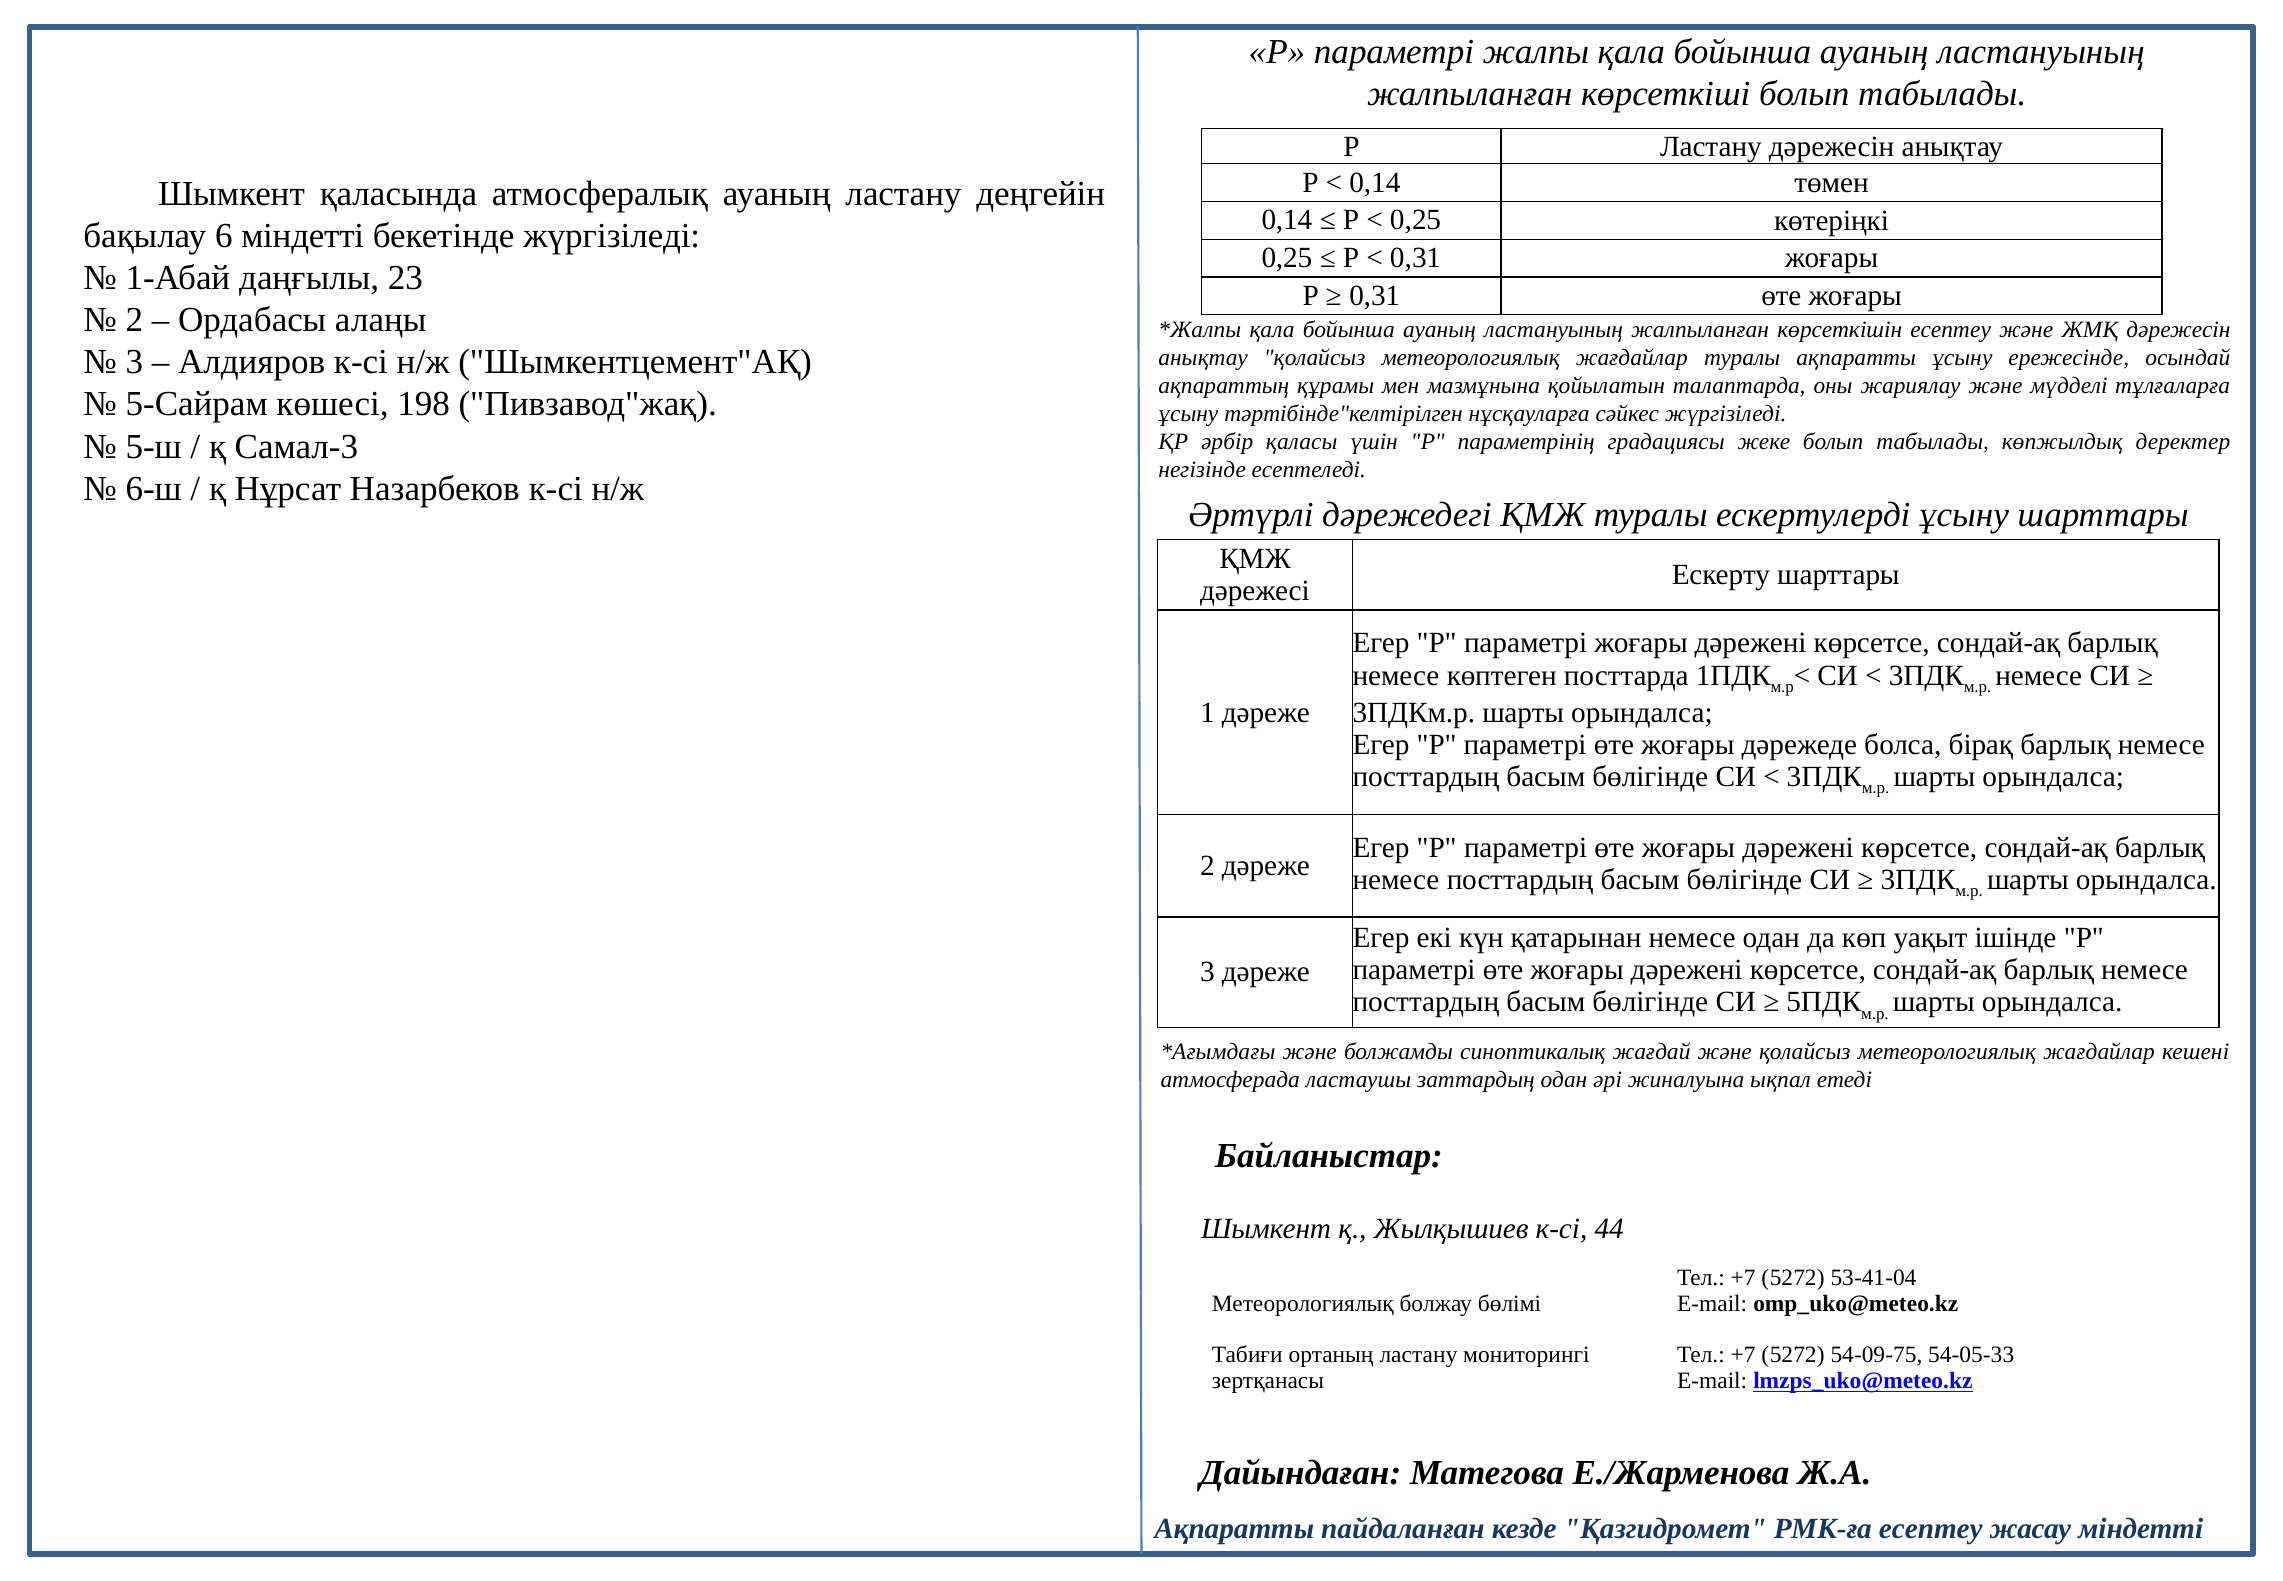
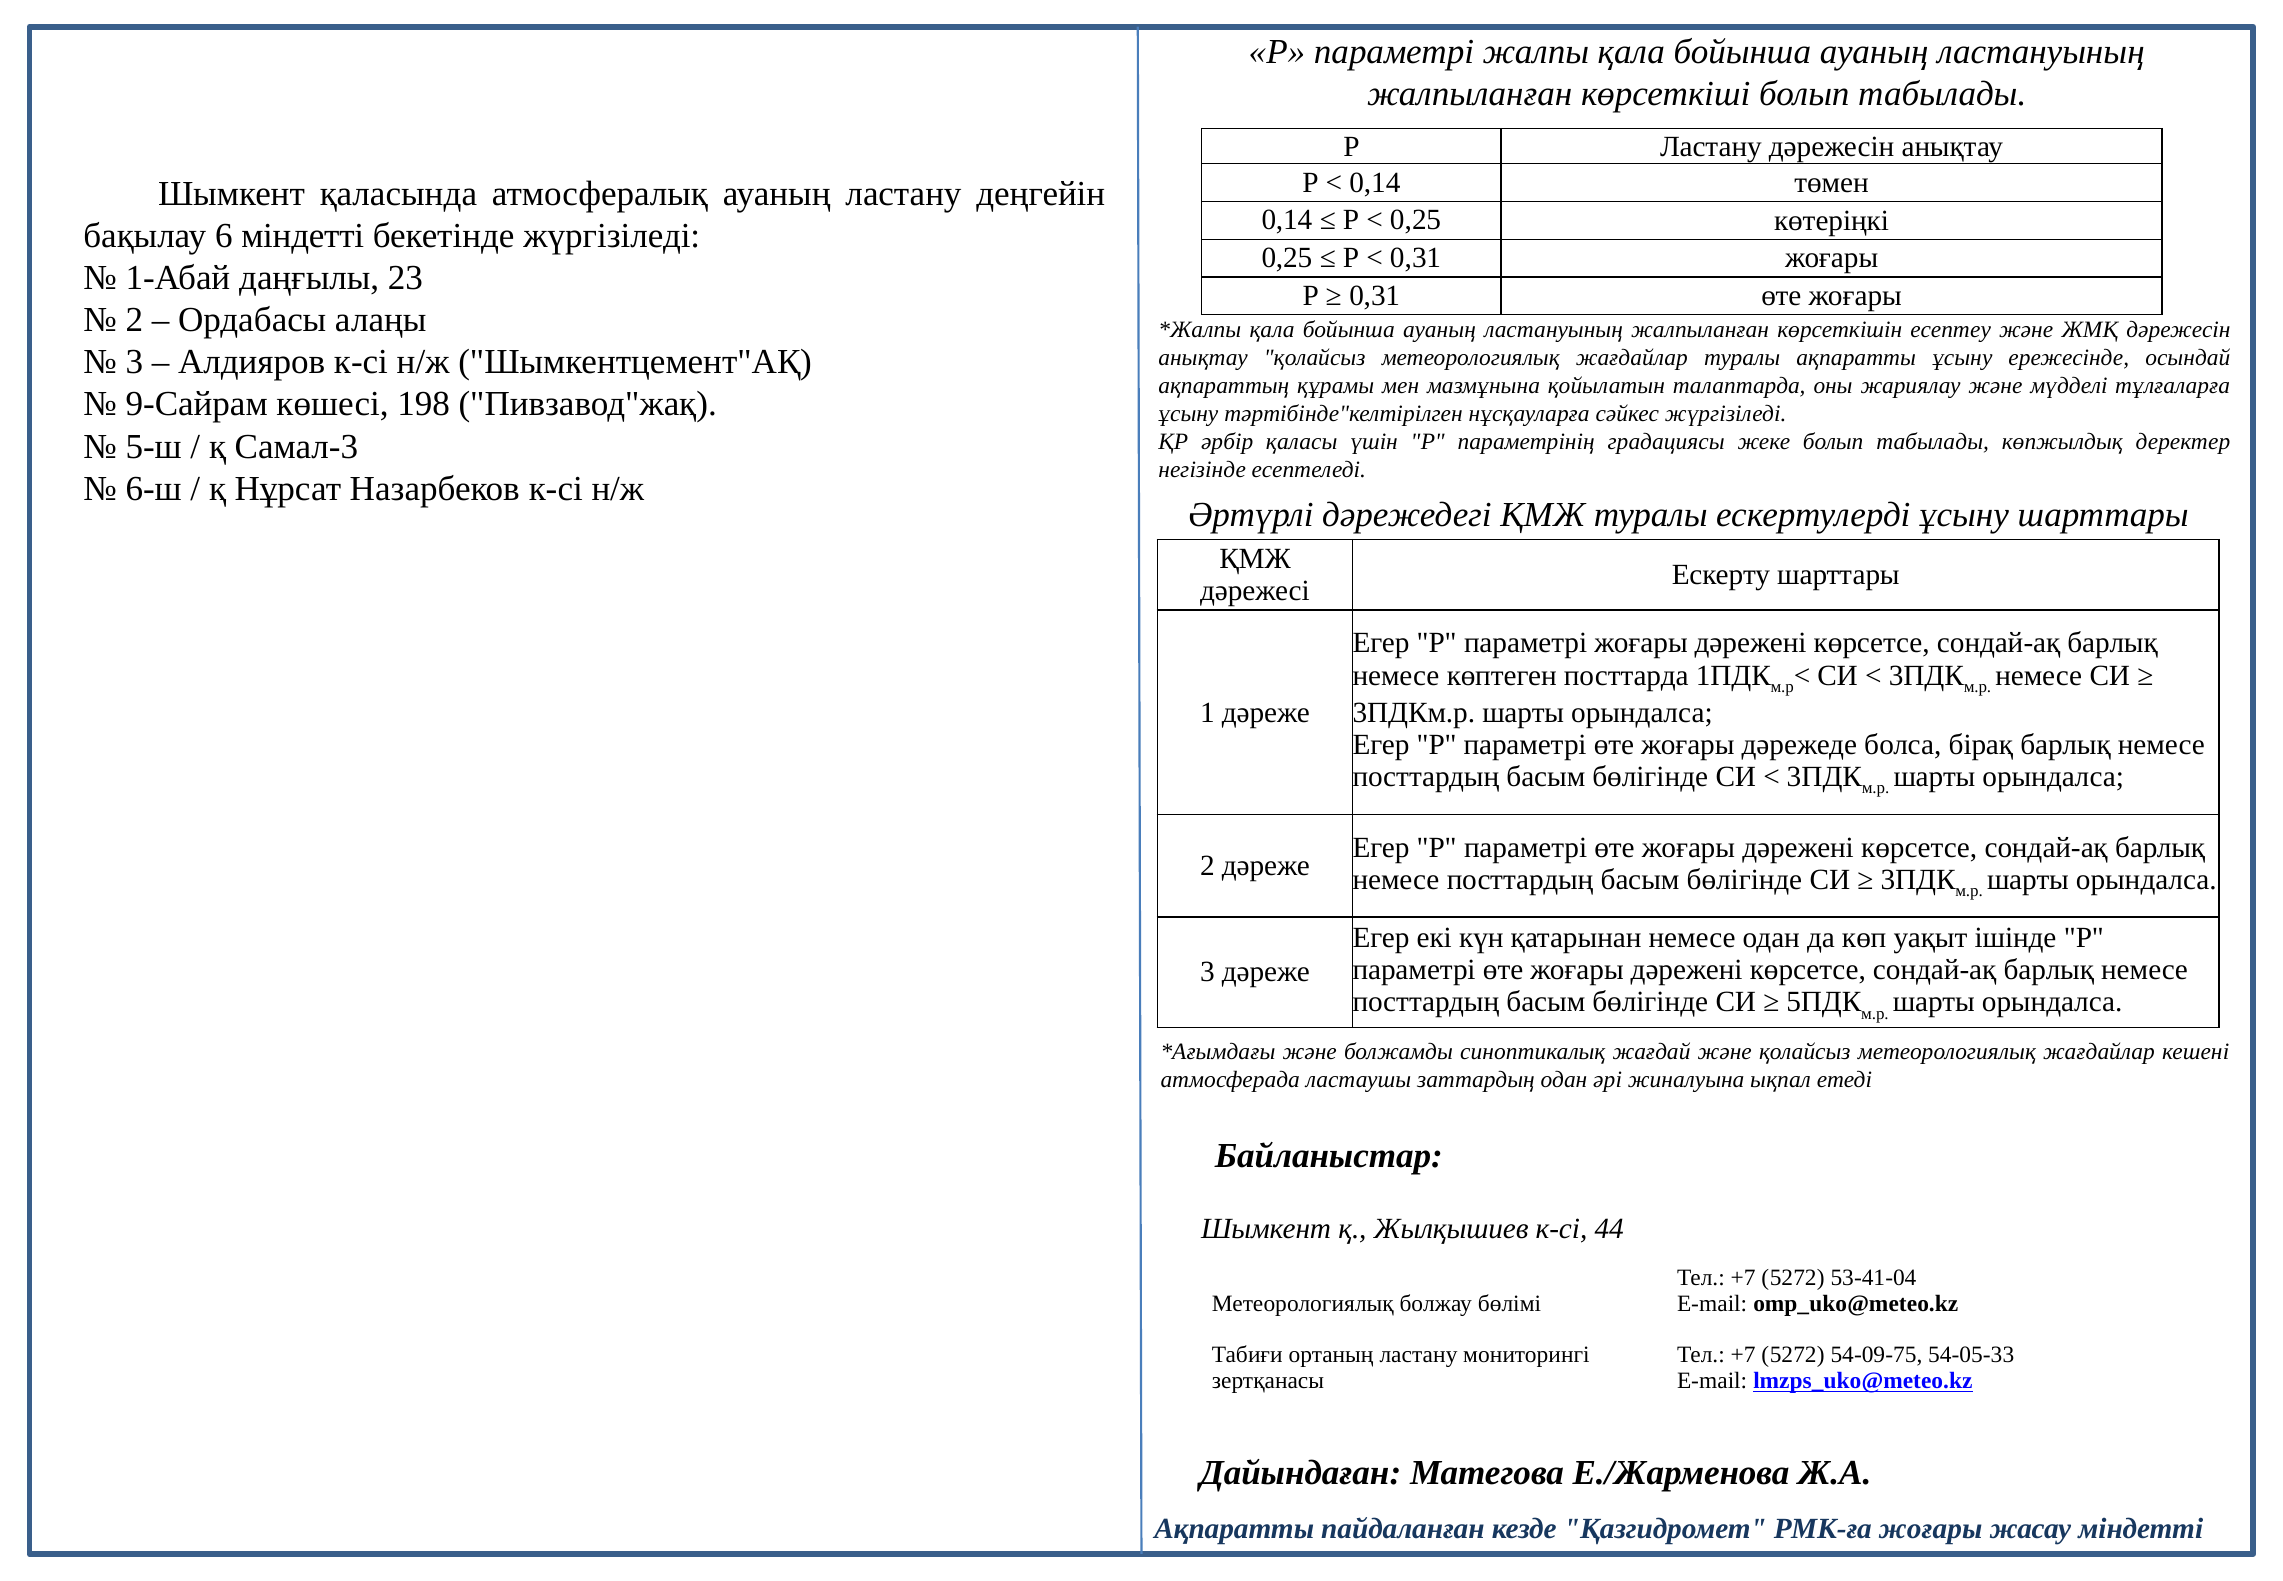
5-Сайрам: 5-Сайрам -> 9-Сайрам
РМК-ға есептеу: есептеу -> жоғары
